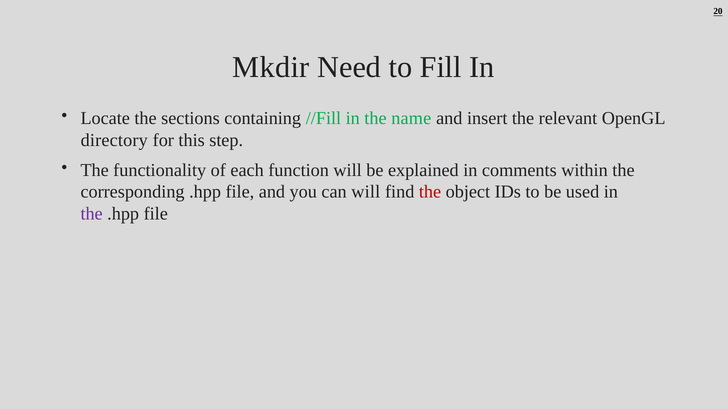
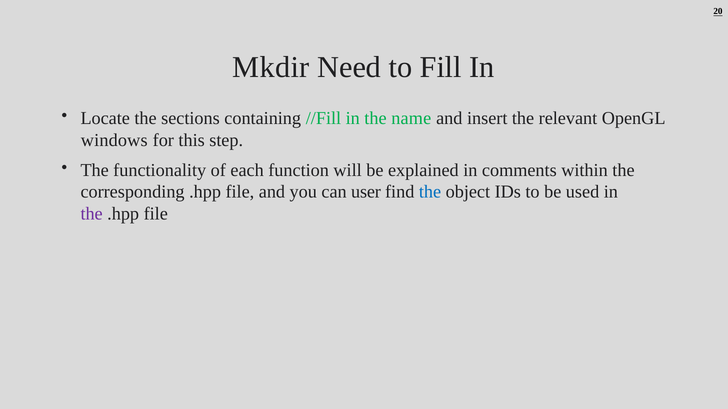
directory: directory -> windows
can will: will -> user
the at (430, 192) colour: red -> blue
